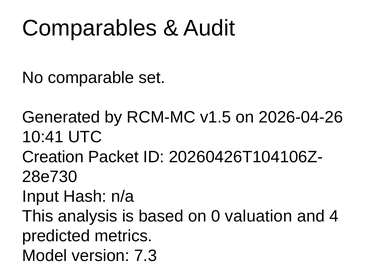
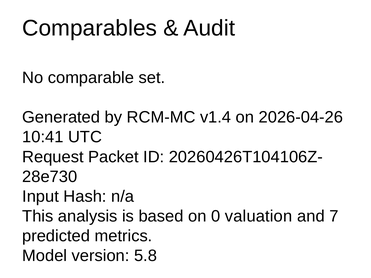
v1.5: v1.5 -> v1.4
Creation: Creation -> Request
4: 4 -> 7
7.3: 7.3 -> 5.8
